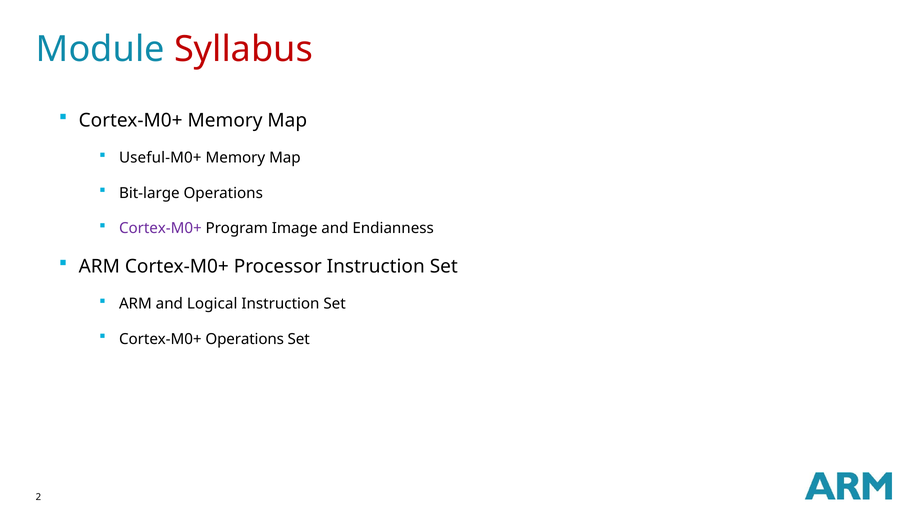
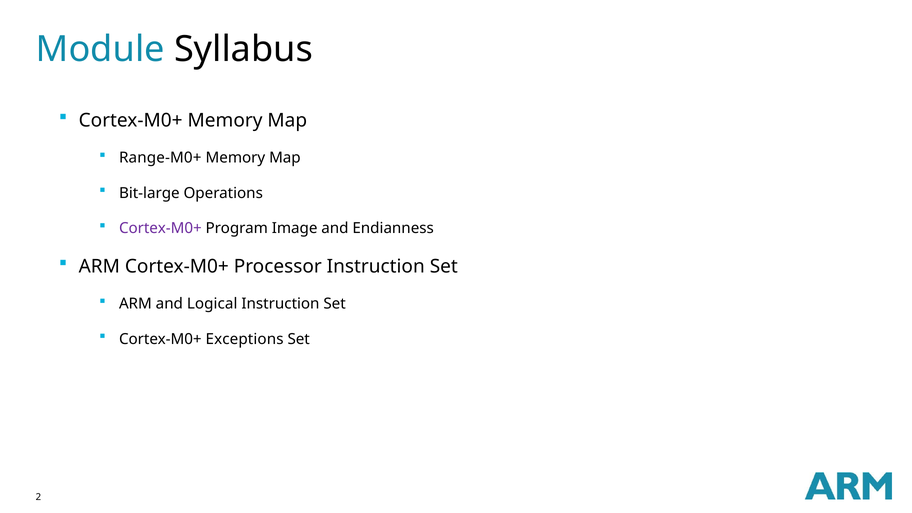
Syllabus colour: red -> black
Useful-M0+: Useful-M0+ -> Range-M0+
Cortex-M0+ Operations: Operations -> Exceptions
